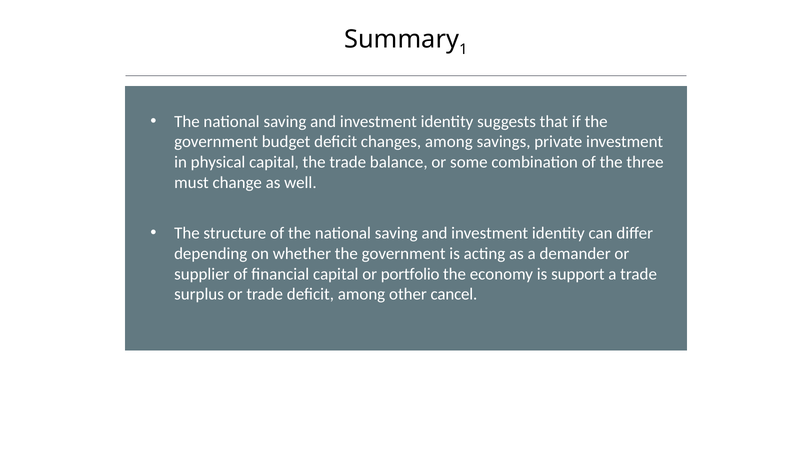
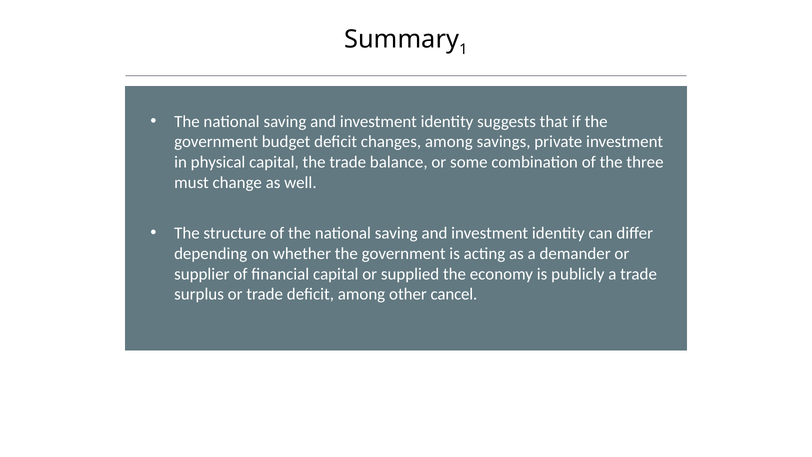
portfolio: portfolio -> supplied
support: support -> publicly
